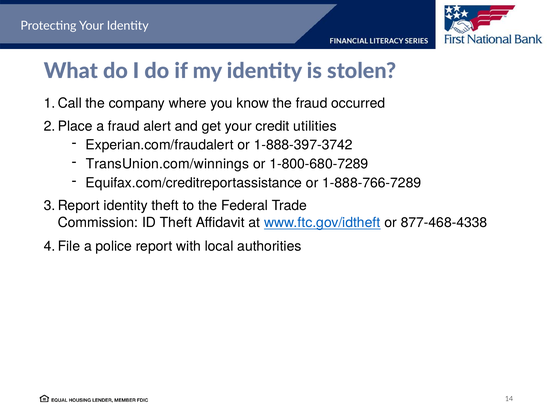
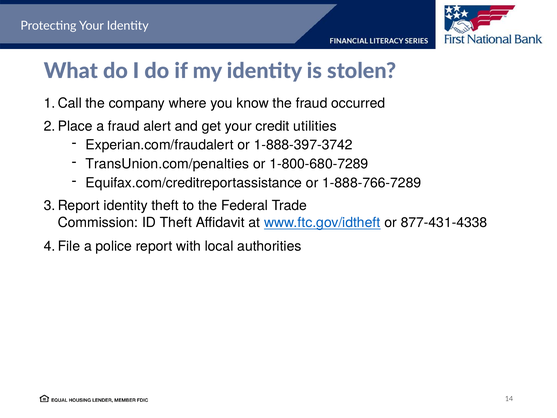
TransUnion.com/winnings: TransUnion.com/winnings -> TransUnion.com/penalties
877-468-4338: 877-468-4338 -> 877-431-4338
